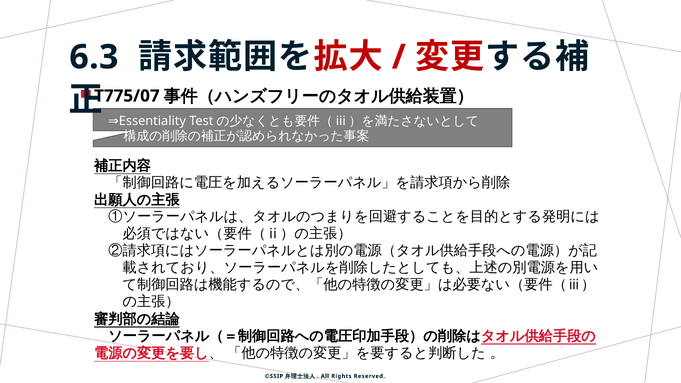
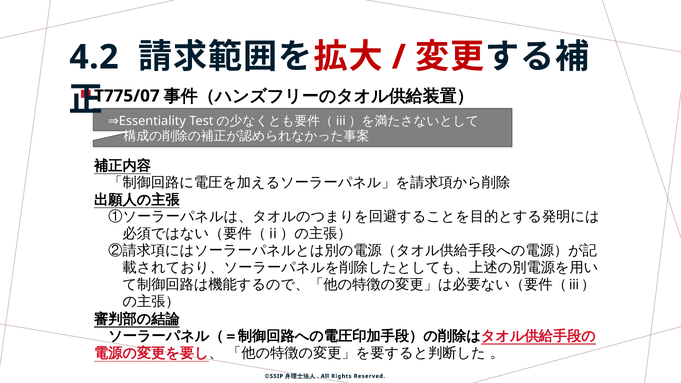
6.3: 6.3 -> 4.2
